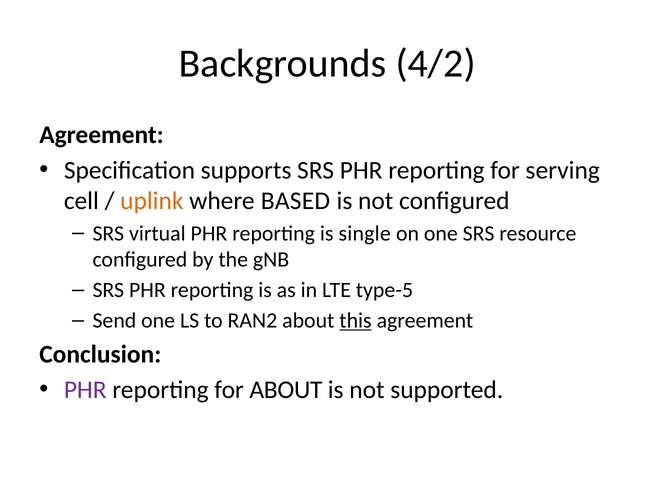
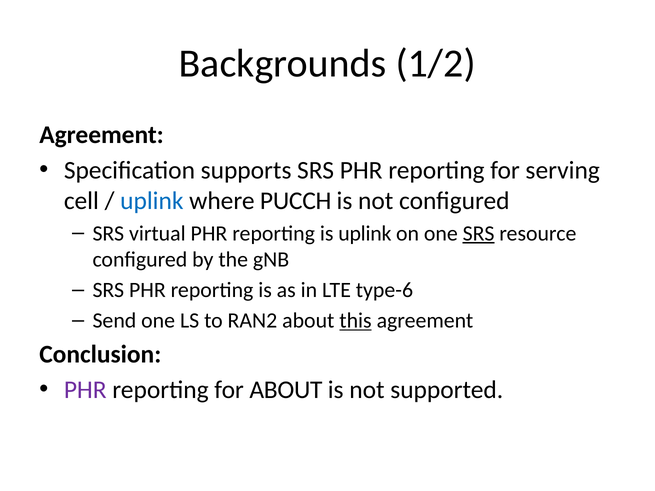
4/2: 4/2 -> 1/2
uplink at (152, 201) colour: orange -> blue
BASED: BASED -> PUCCH
is single: single -> uplink
SRS at (479, 234) underline: none -> present
type-5: type-5 -> type-6
